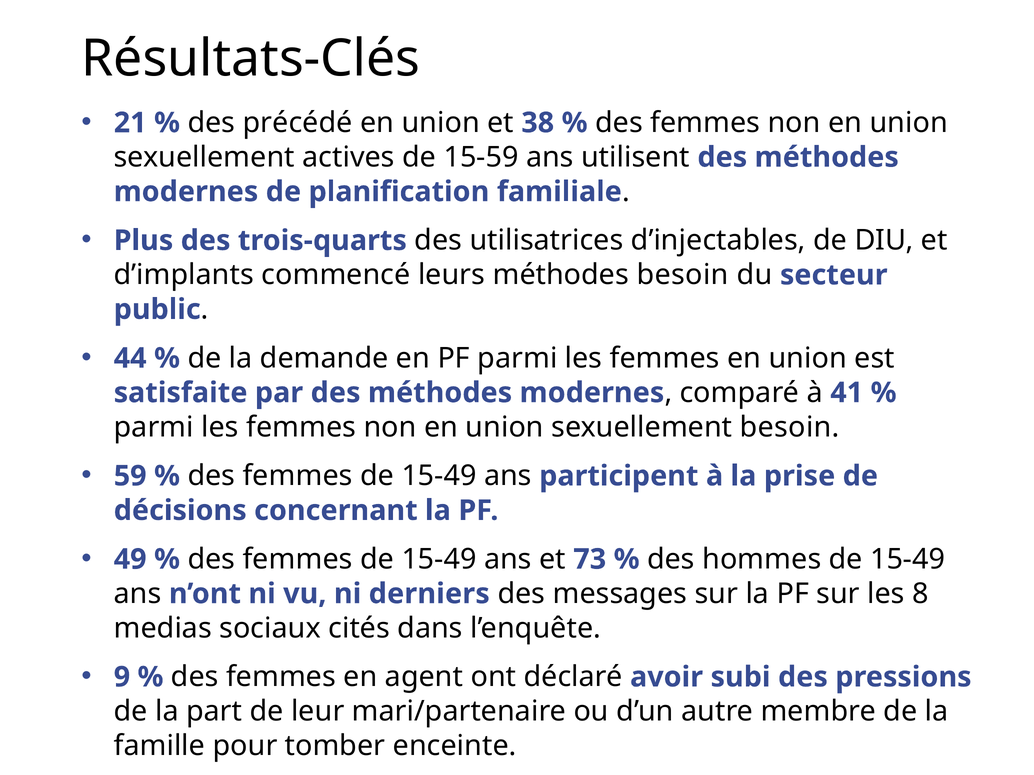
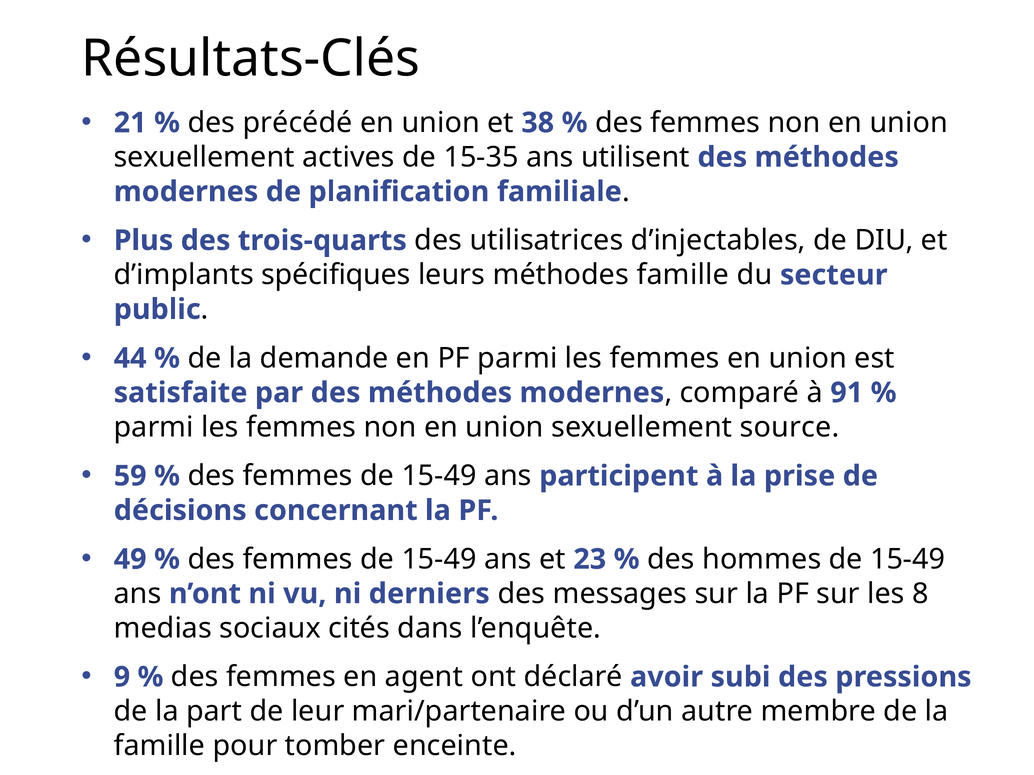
15-59: 15-59 -> 15-35
commencé: commencé -> spécifiques
méthodes besoin: besoin -> famille
41: 41 -> 91
sexuellement besoin: besoin -> source
73: 73 -> 23
